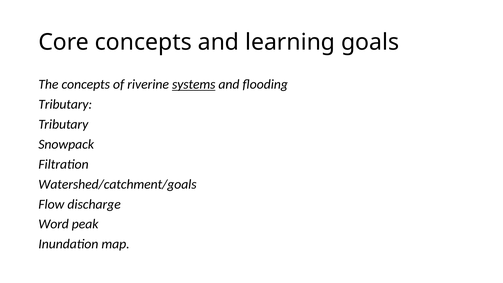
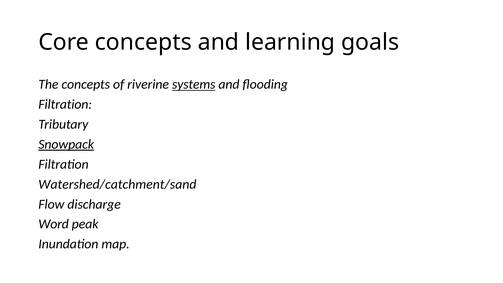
Tributary at (65, 104): Tributary -> Filtration
Snowpack underline: none -> present
Watershed/catchment/goals: Watershed/catchment/goals -> Watershed/catchment/sand
